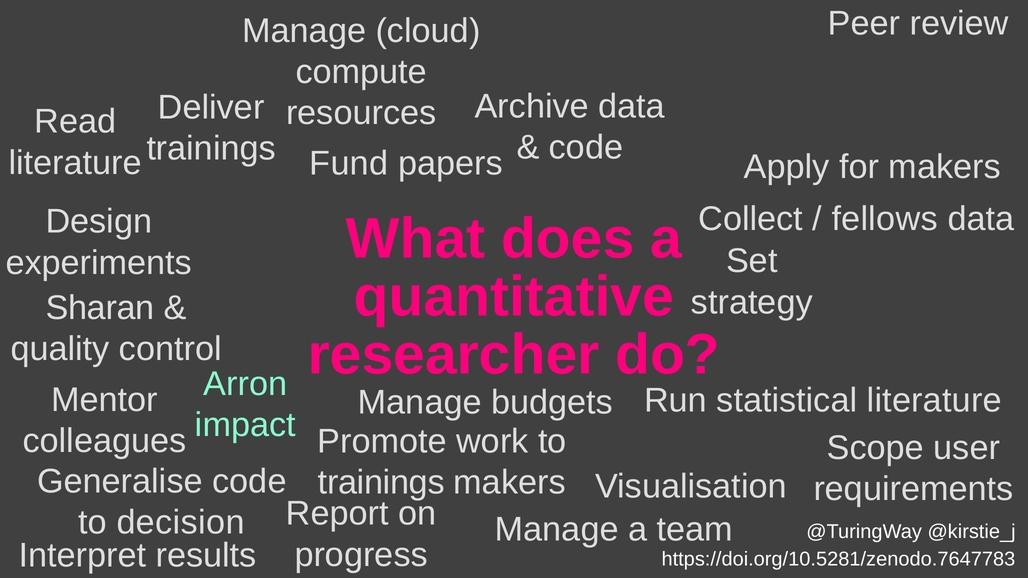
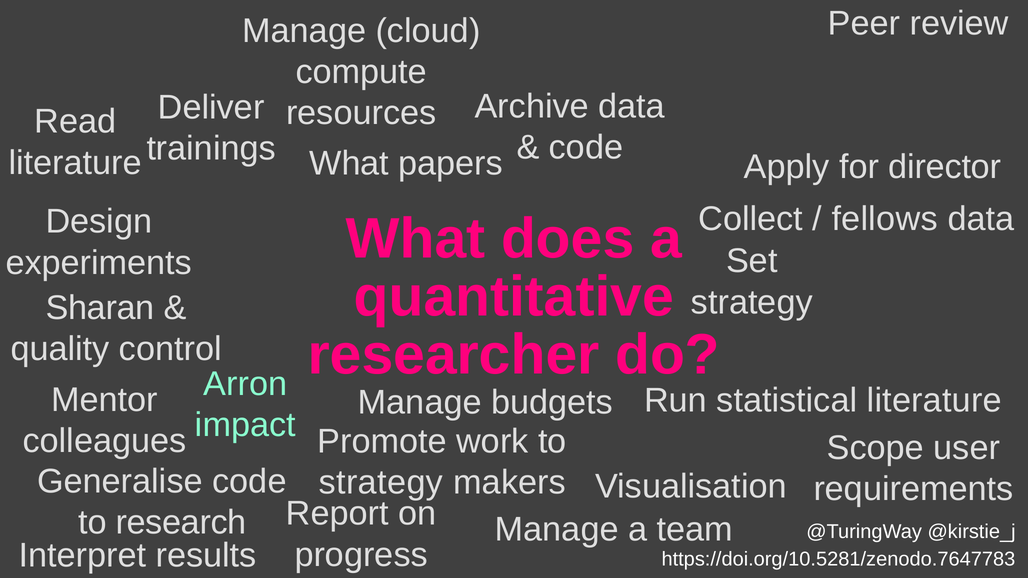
Fund at (349, 164): Fund -> What
for makers: makers -> director
trainings at (381, 483): trainings -> strategy
decision: decision -> research
